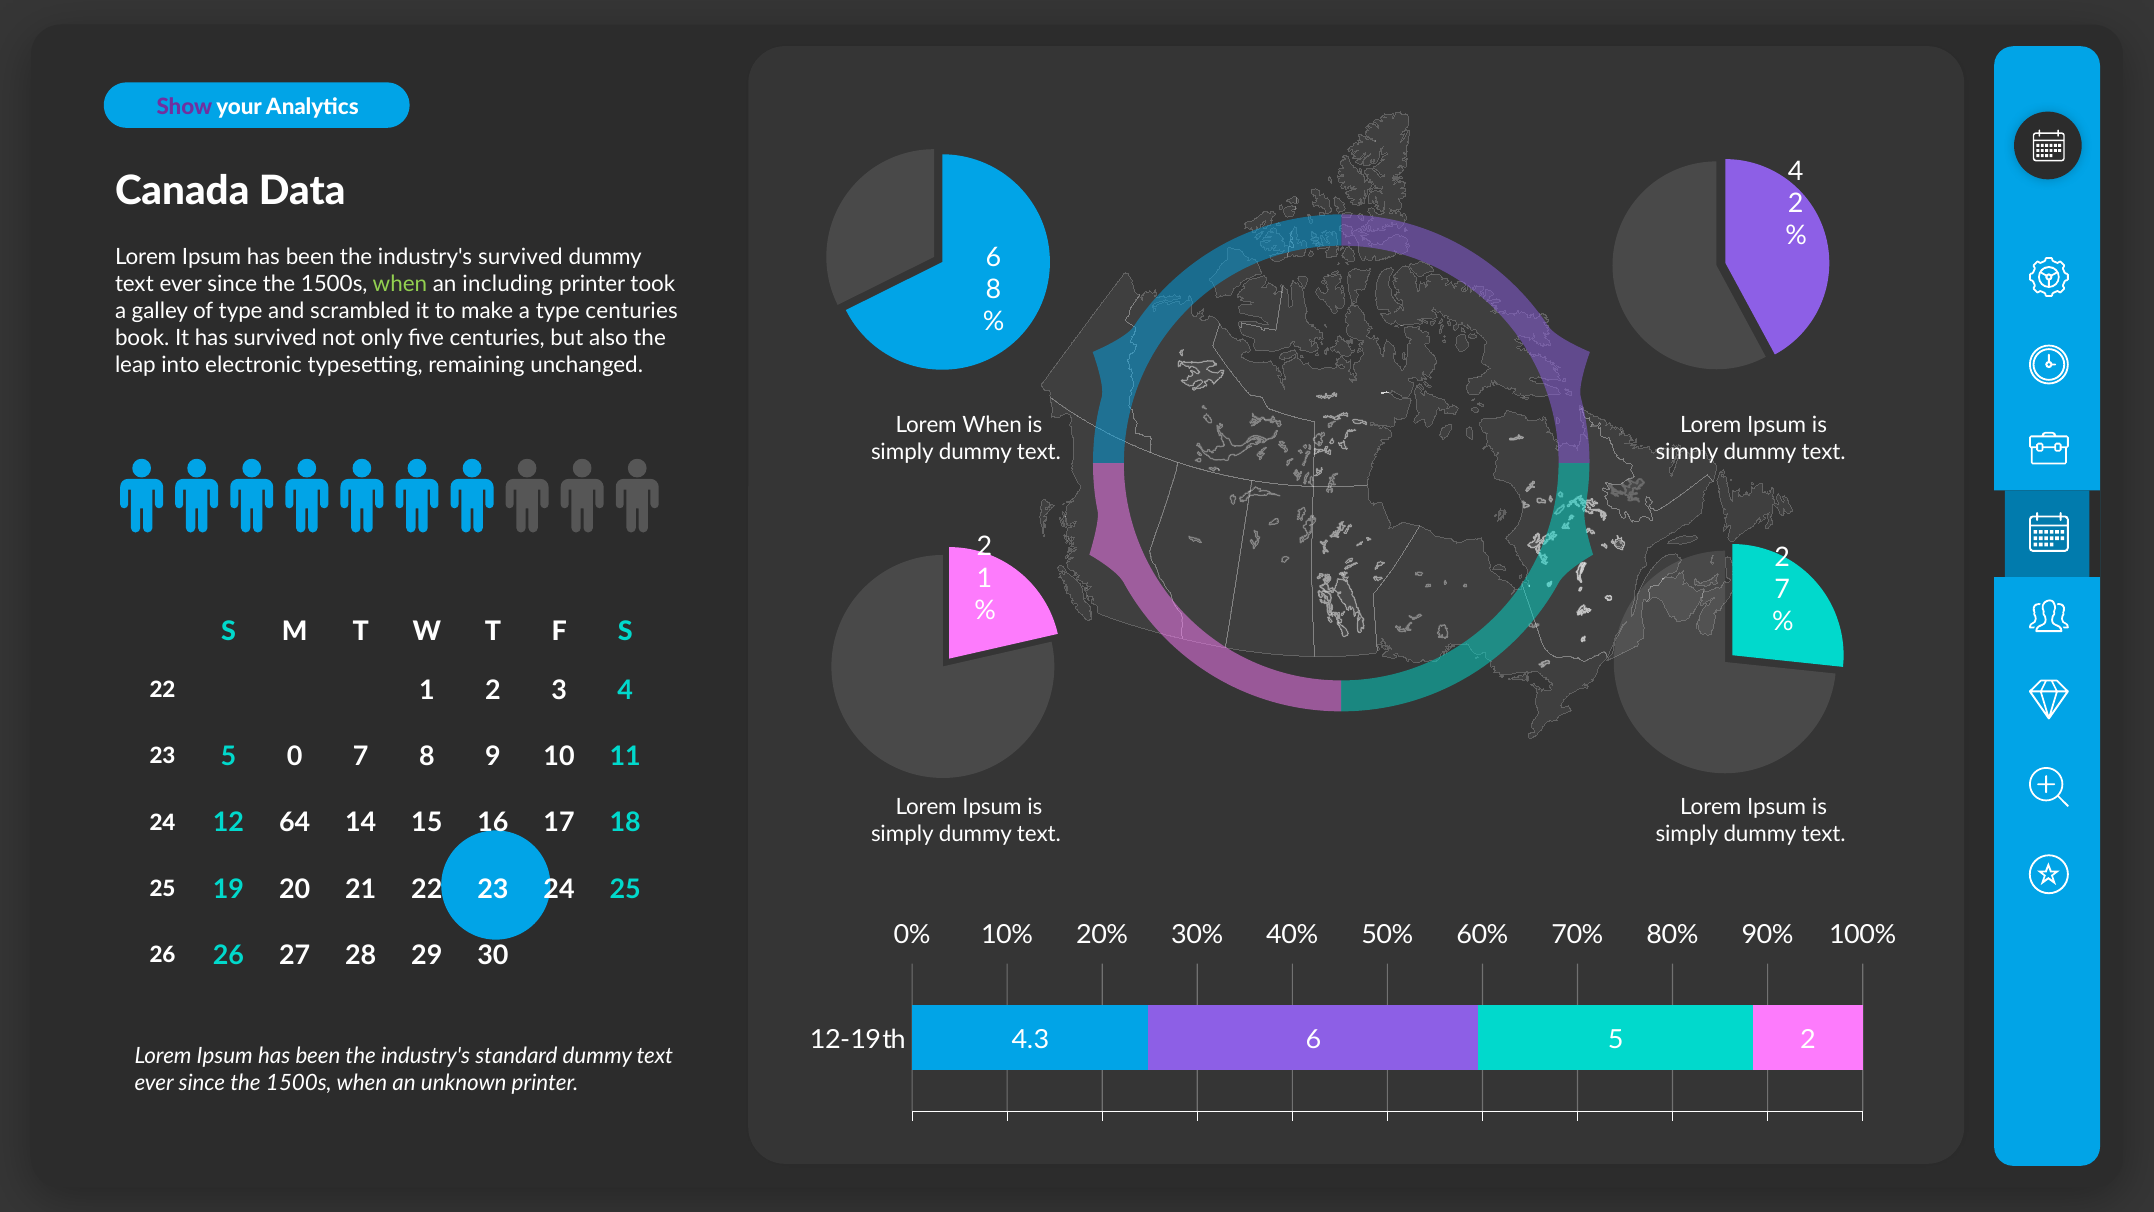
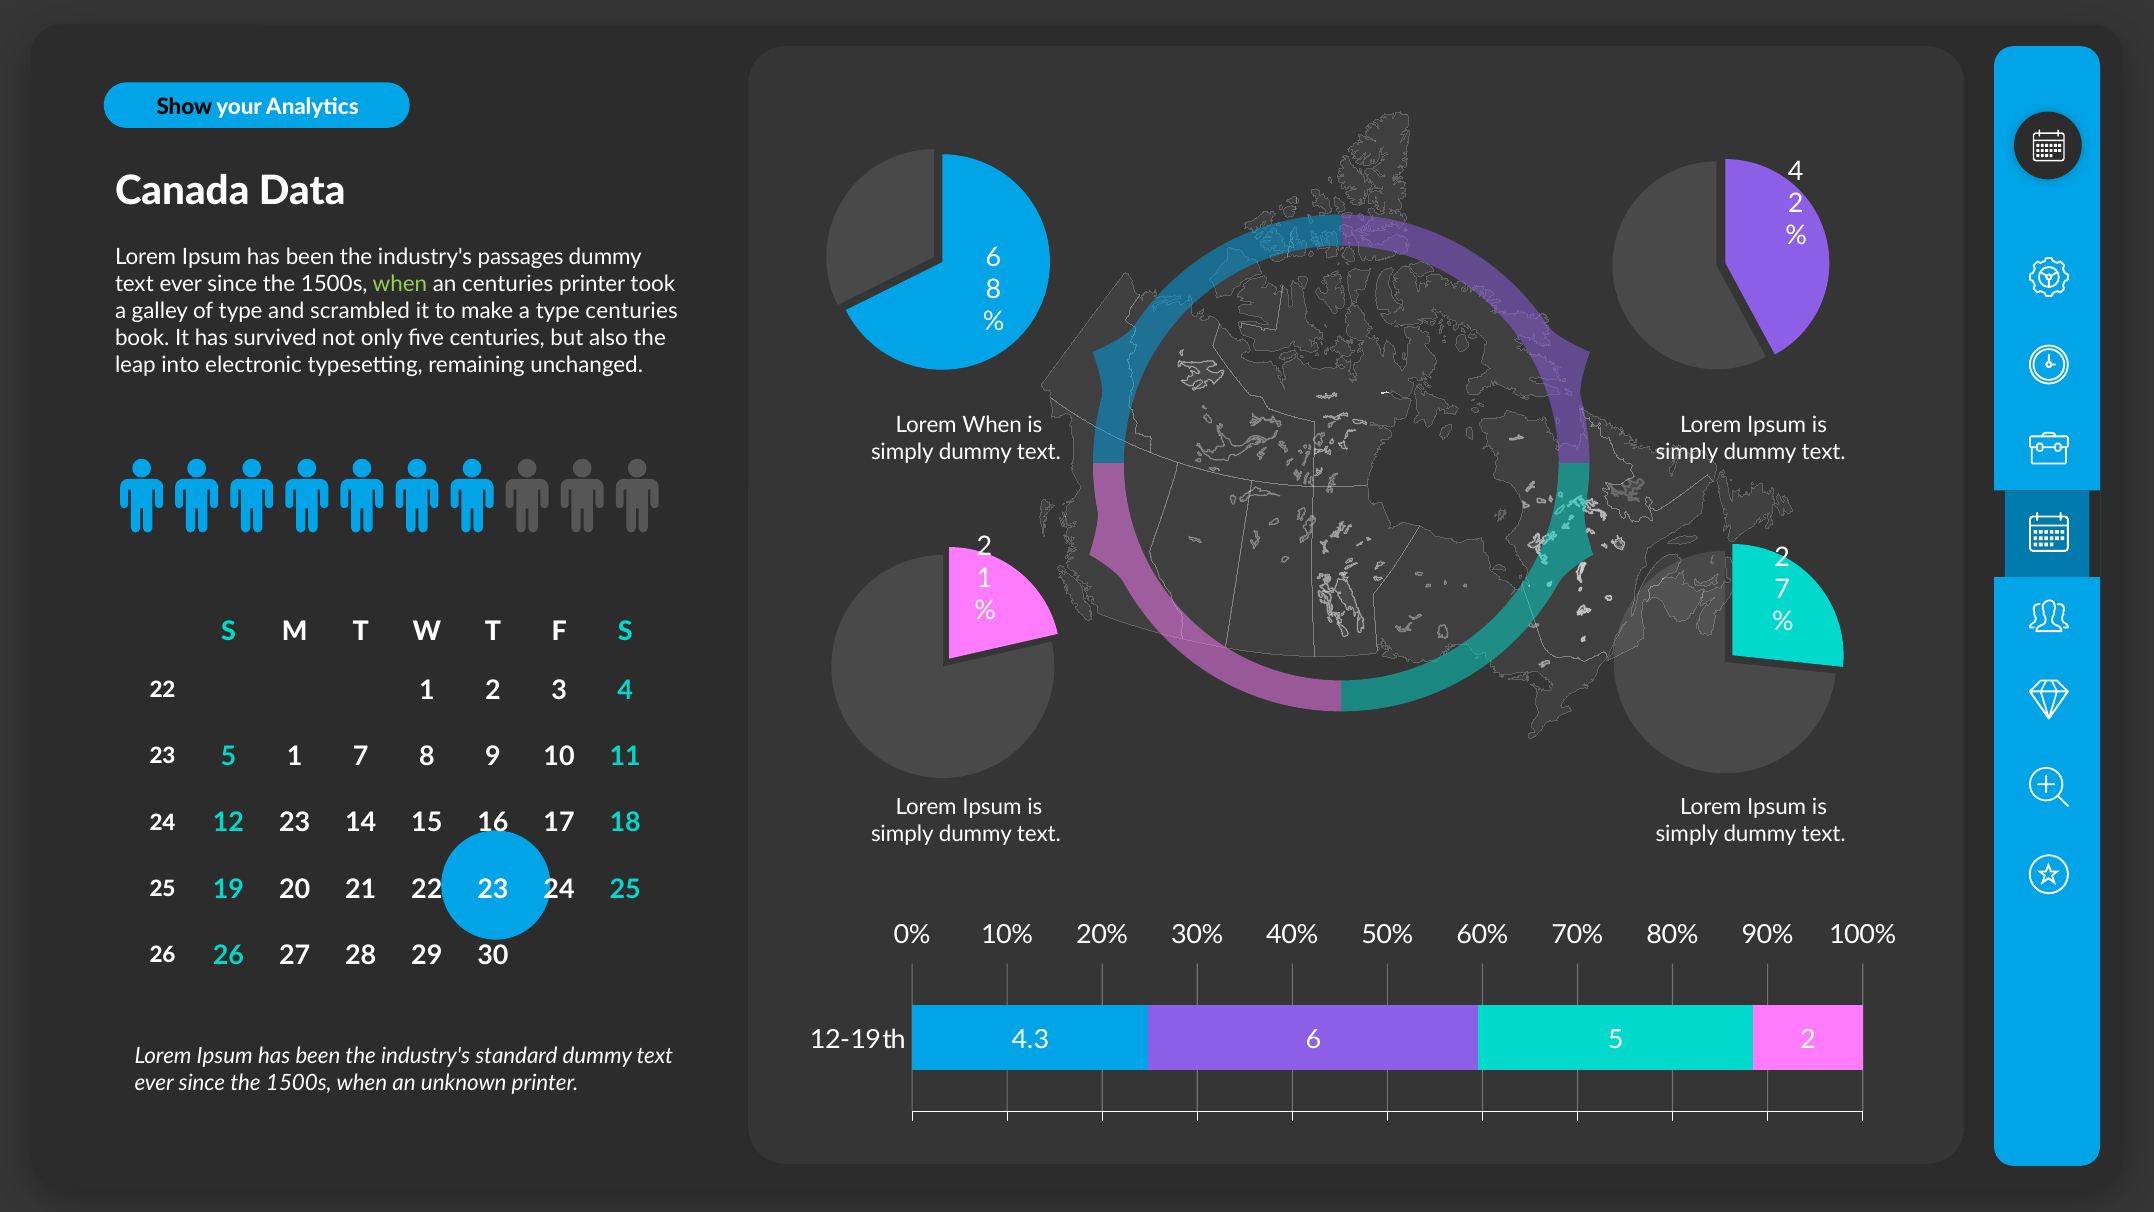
Show colour: purple -> black
industry's survived: survived -> passages
an including: including -> centuries
5 0: 0 -> 1
12 64: 64 -> 23
